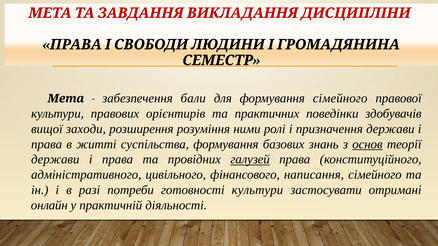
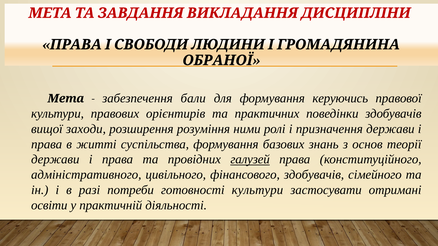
СЕМЕСТР: СЕМЕСТР -> ОБРАНОЇ
формування сімейного: сімейного -> керуючись
основ underline: present -> none
фінансового написання: написання -> здобувачів
онлайн: онлайн -> освіти
